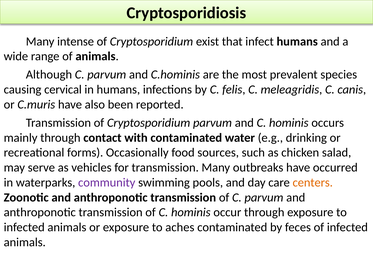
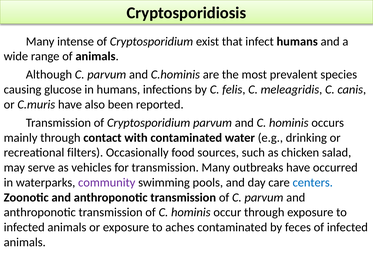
cervical: cervical -> glucose
forms: forms -> filters
centers colour: orange -> blue
